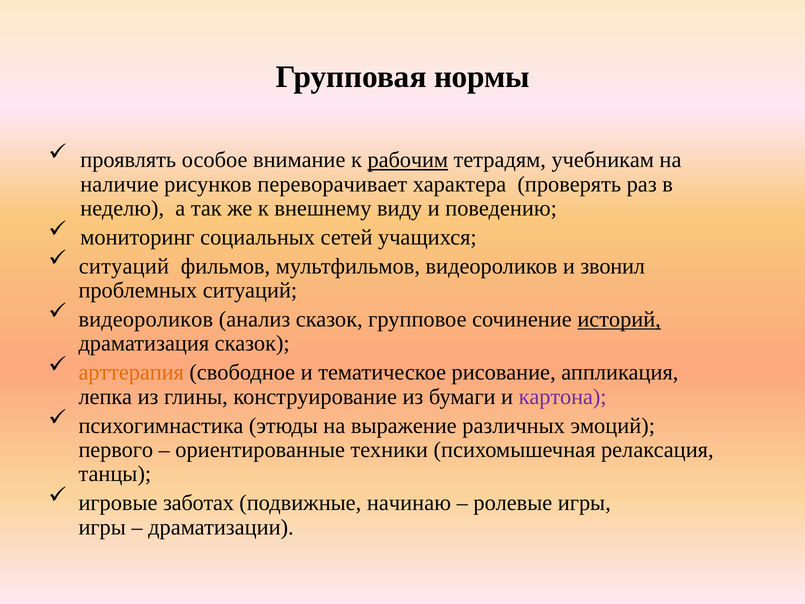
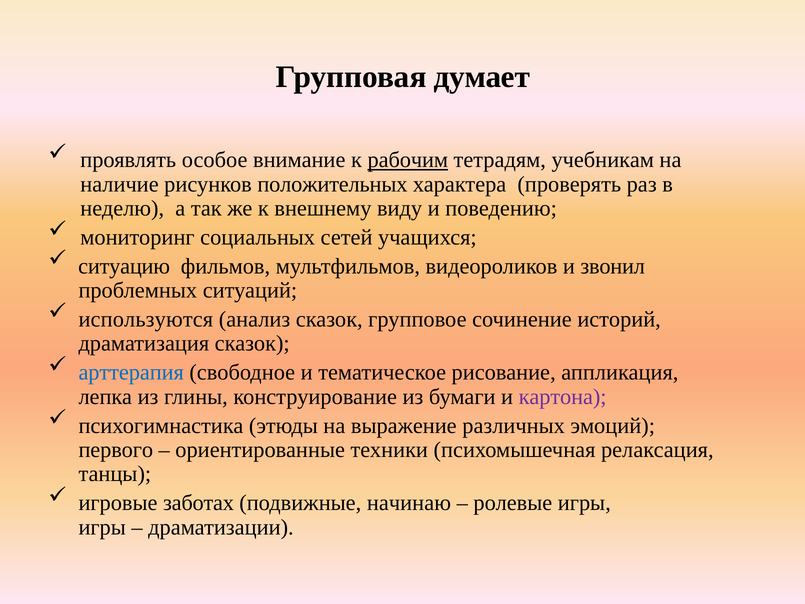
нормы: нормы -> думает
переворачивает: переворачивает -> положительных
ситуаций at (124, 266): ситуаций -> ситуацию
видеороликов at (146, 319): видеороликов -> используются
историй underline: present -> none
арттерапия colour: orange -> blue
